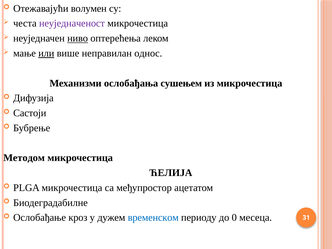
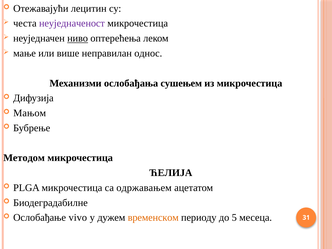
волумен: волумен -> лецитин
или underline: present -> none
Састоји: Састоји -> Мањом
међупростор: међупростор -> одржавањем
кроз: кроз -> vivo
временском colour: blue -> orange
0: 0 -> 5
